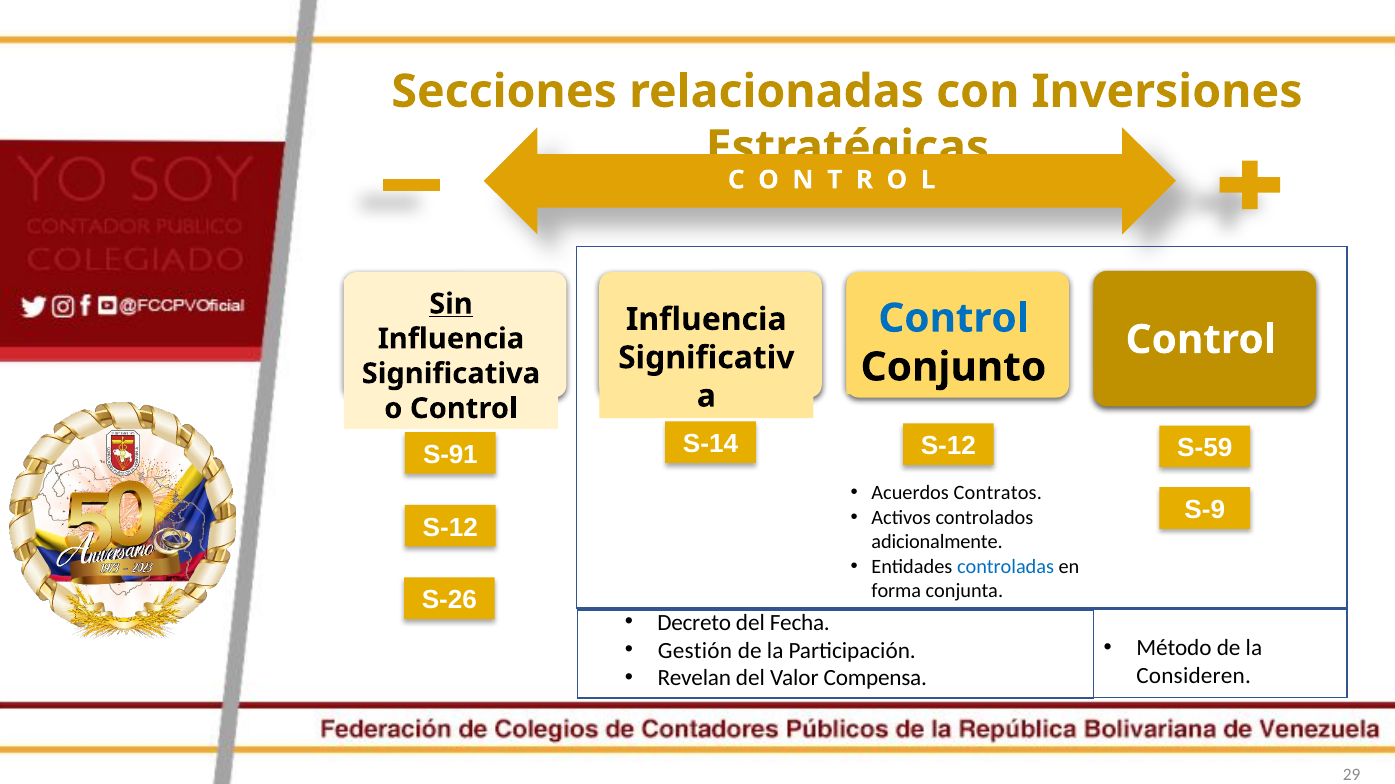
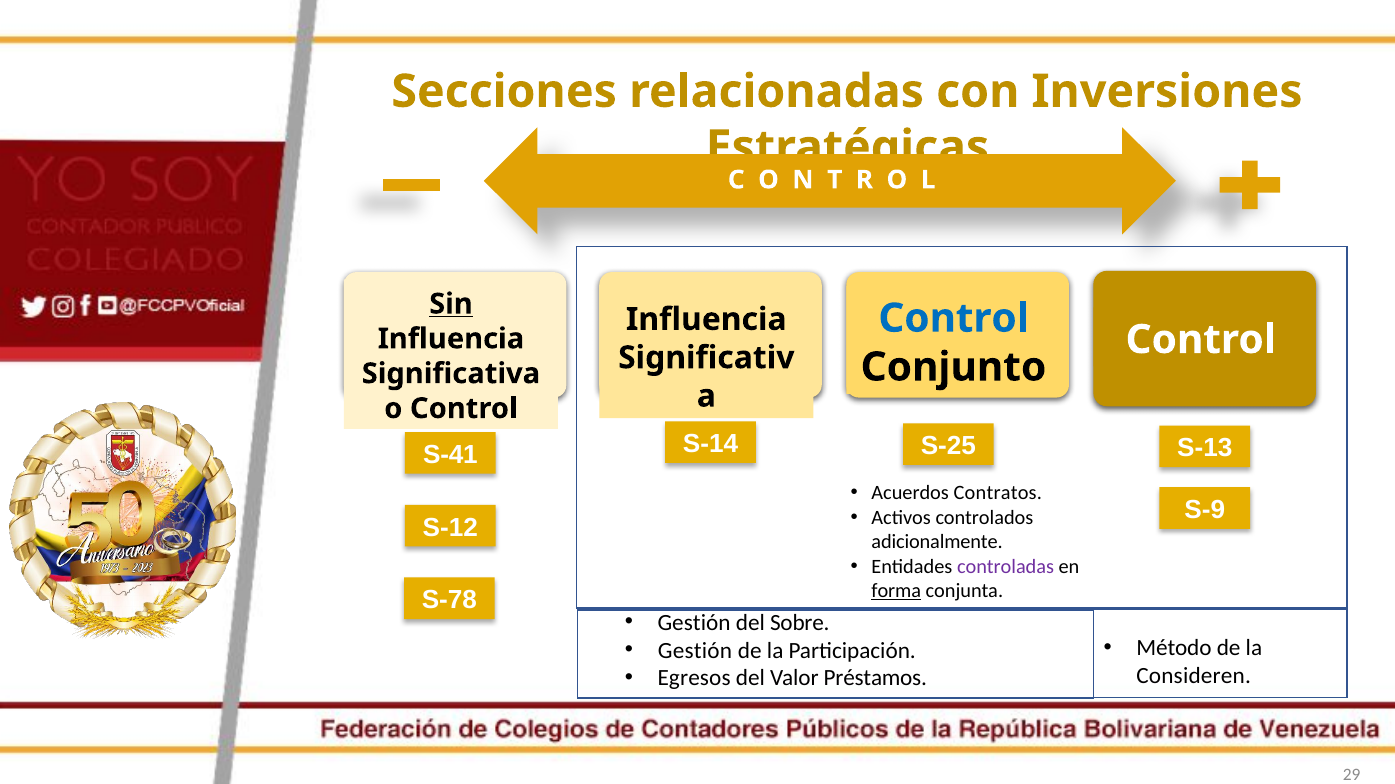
S-12 at (948, 446): S-12 -> S-25
S-59: S-59 -> S-13
S-91: S-91 -> S-41
controladas colour: blue -> purple
forma underline: none -> present
S-26: S-26 -> S-78
Decreto at (694, 623): Decreto -> Gestión
Fecha: Fecha -> Sobre
Revelan: Revelan -> Egresos
Compensa: Compensa -> Préstamos
